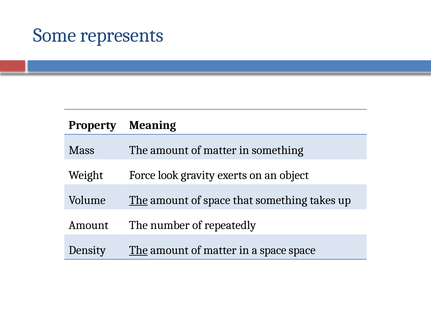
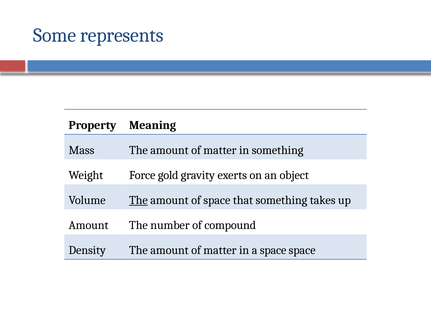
look: look -> gold
repeatedly: repeatedly -> compound
The at (138, 250) underline: present -> none
